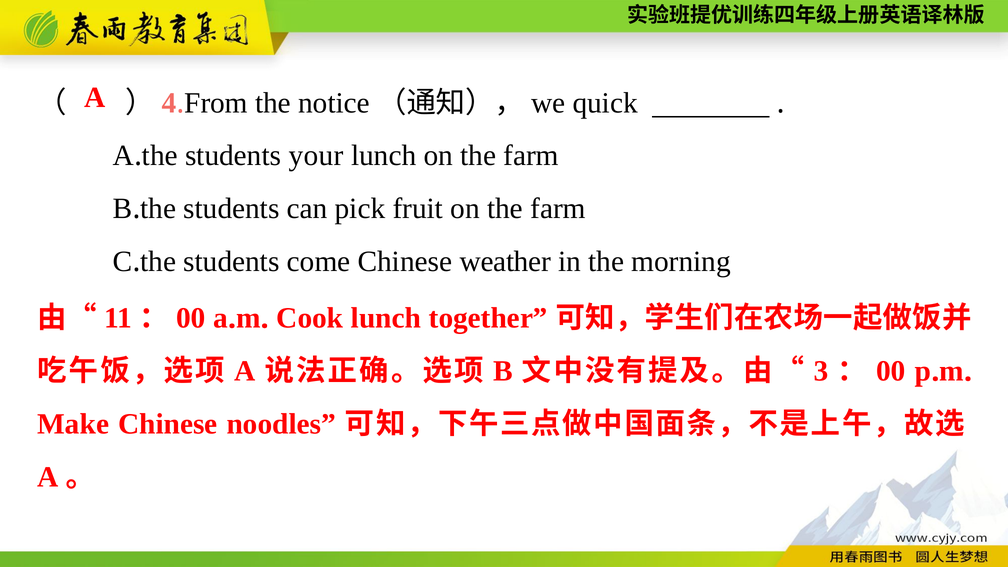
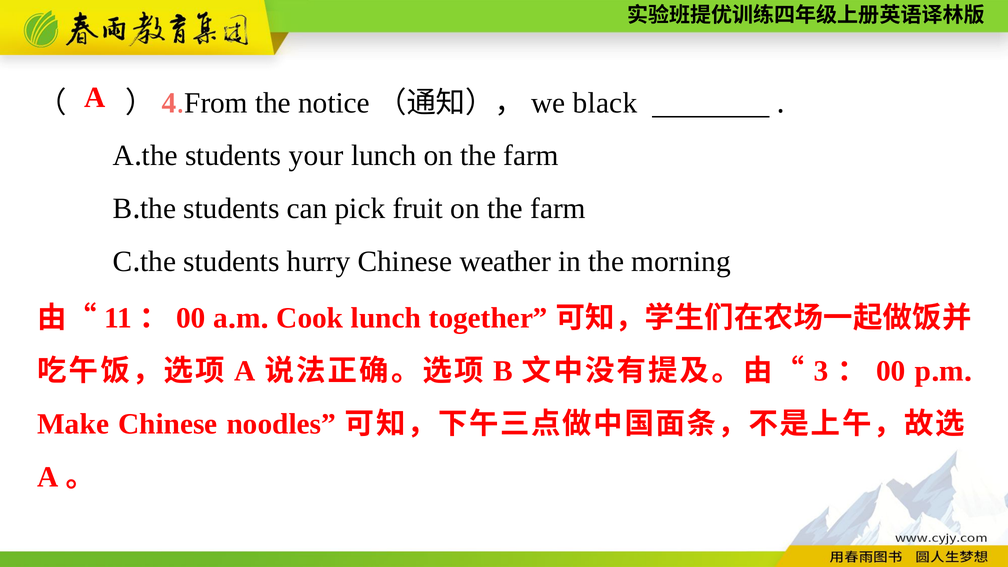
quick: quick -> black
come: come -> hurry
